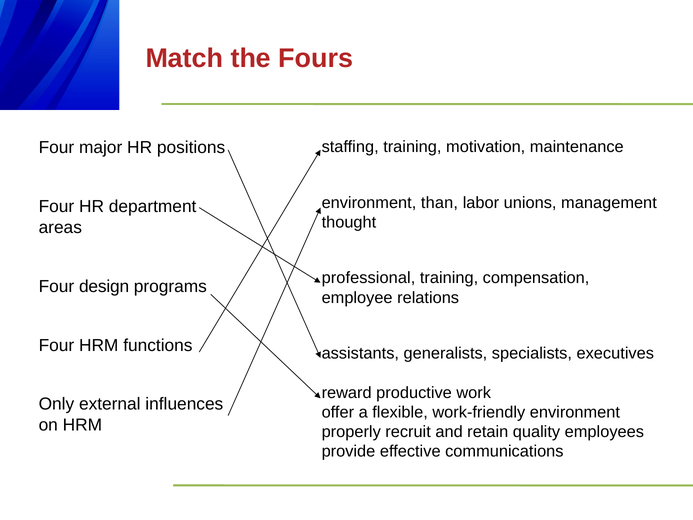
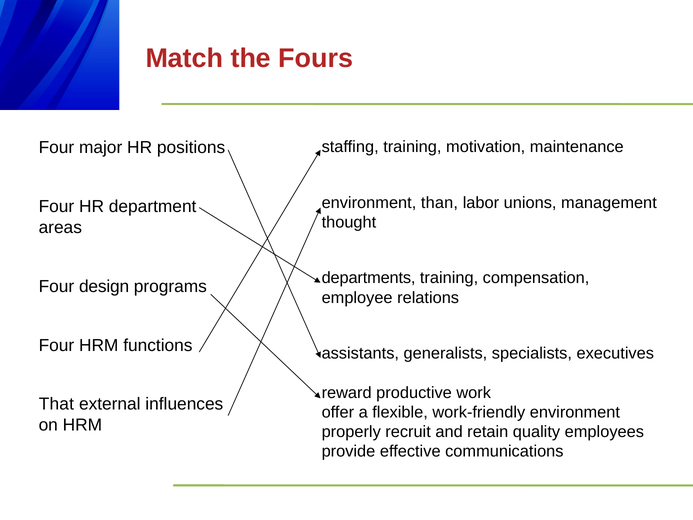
professional: professional -> departments
Only: Only -> That
